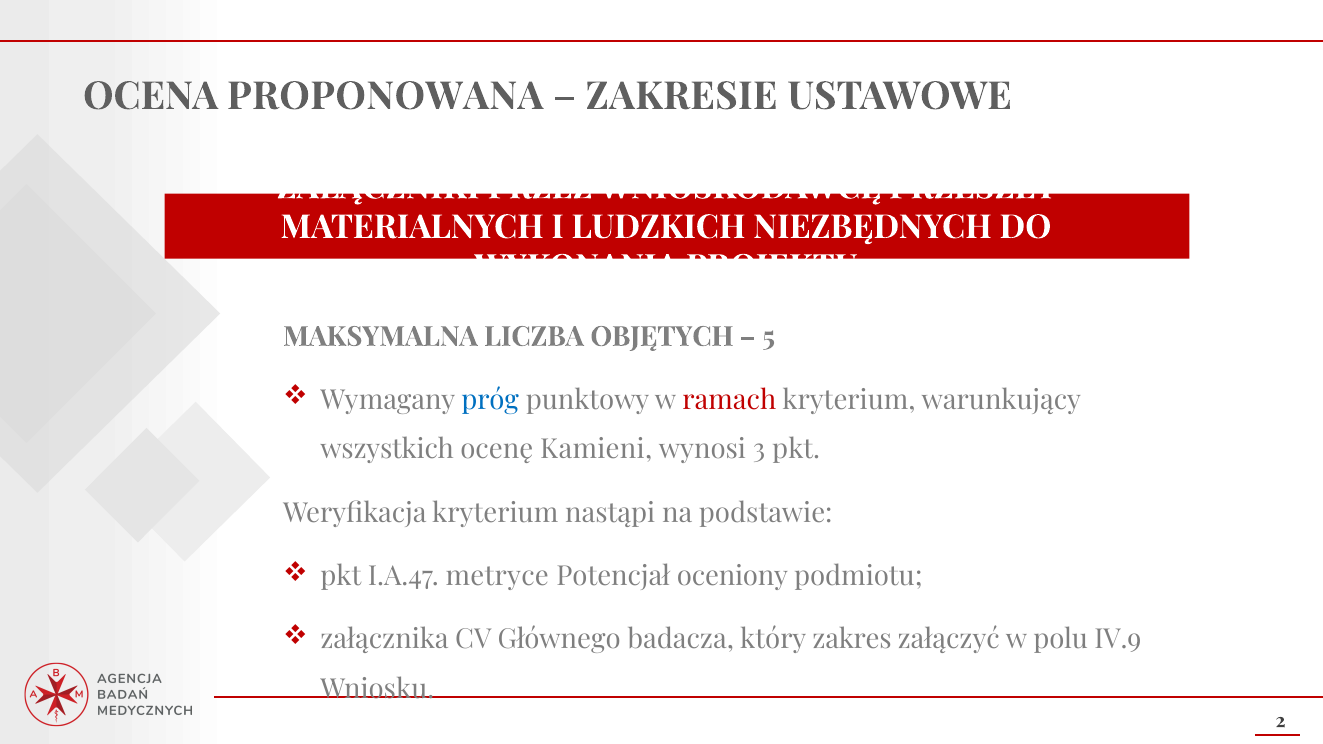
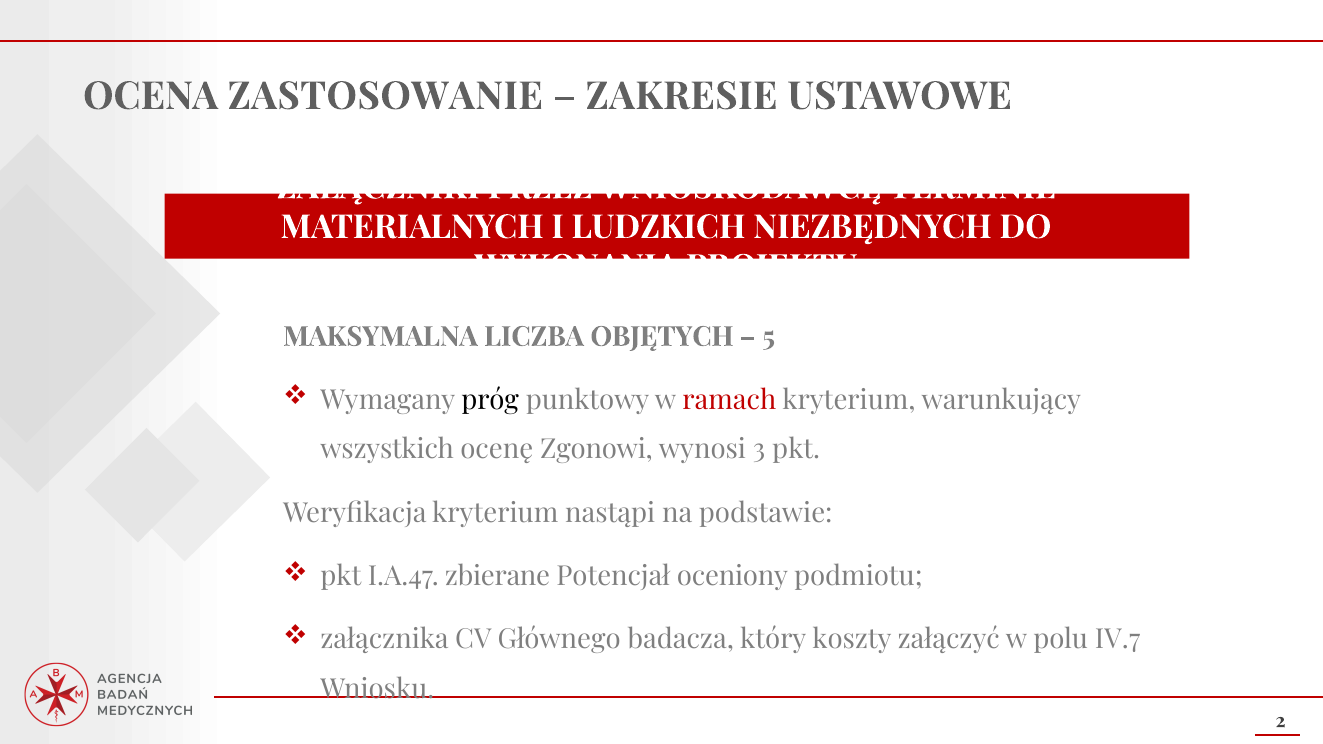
PROPONOWANA: PROPONOWANA -> ZASTOSOWANIE
PRZESZŁY: PRZESZŁY -> TERMINIE
próg colour: blue -> black
Kamieni: Kamieni -> Zgonowi
metryce: metryce -> zbierane
zakres: zakres -> koszty
IV.9: IV.9 -> IV.7
